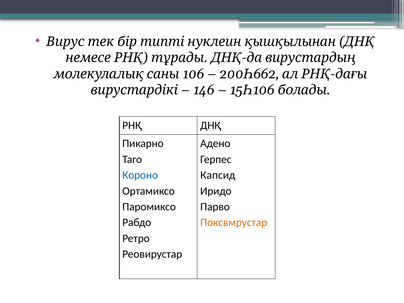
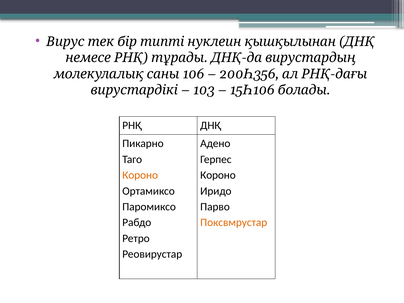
662: 662 -> 356
146: 146 -> 103
Короно at (140, 175) colour: blue -> orange
Капсид at (218, 175): Капсид -> Короно
